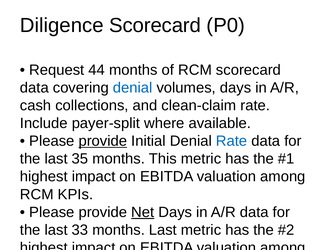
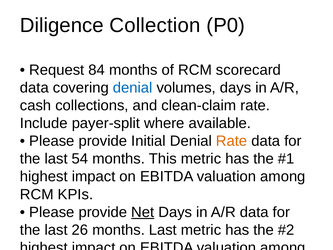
Diligence Scorecard: Scorecard -> Collection
44: 44 -> 84
provide at (103, 141) underline: present -> none
Rate at (232, 141) colour: blue -> orange
35: 35 -> 54
33: 33 -> 26
